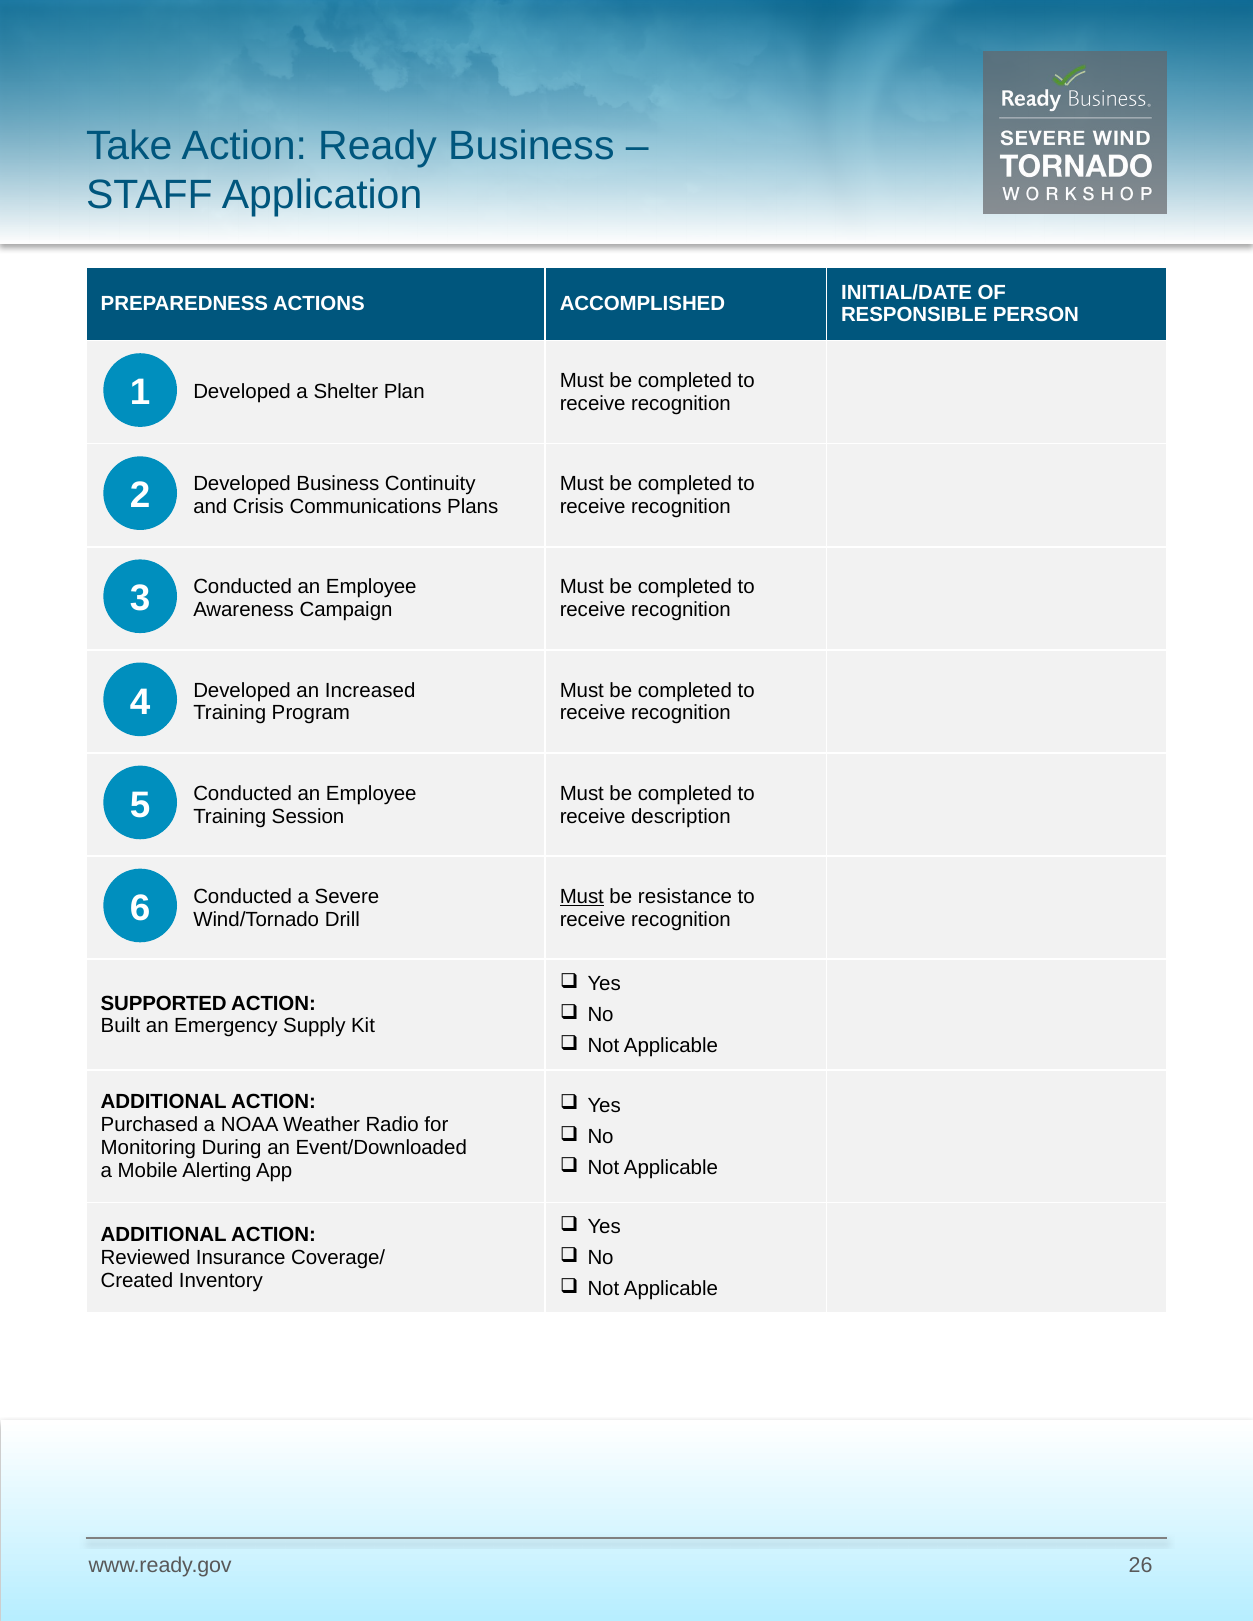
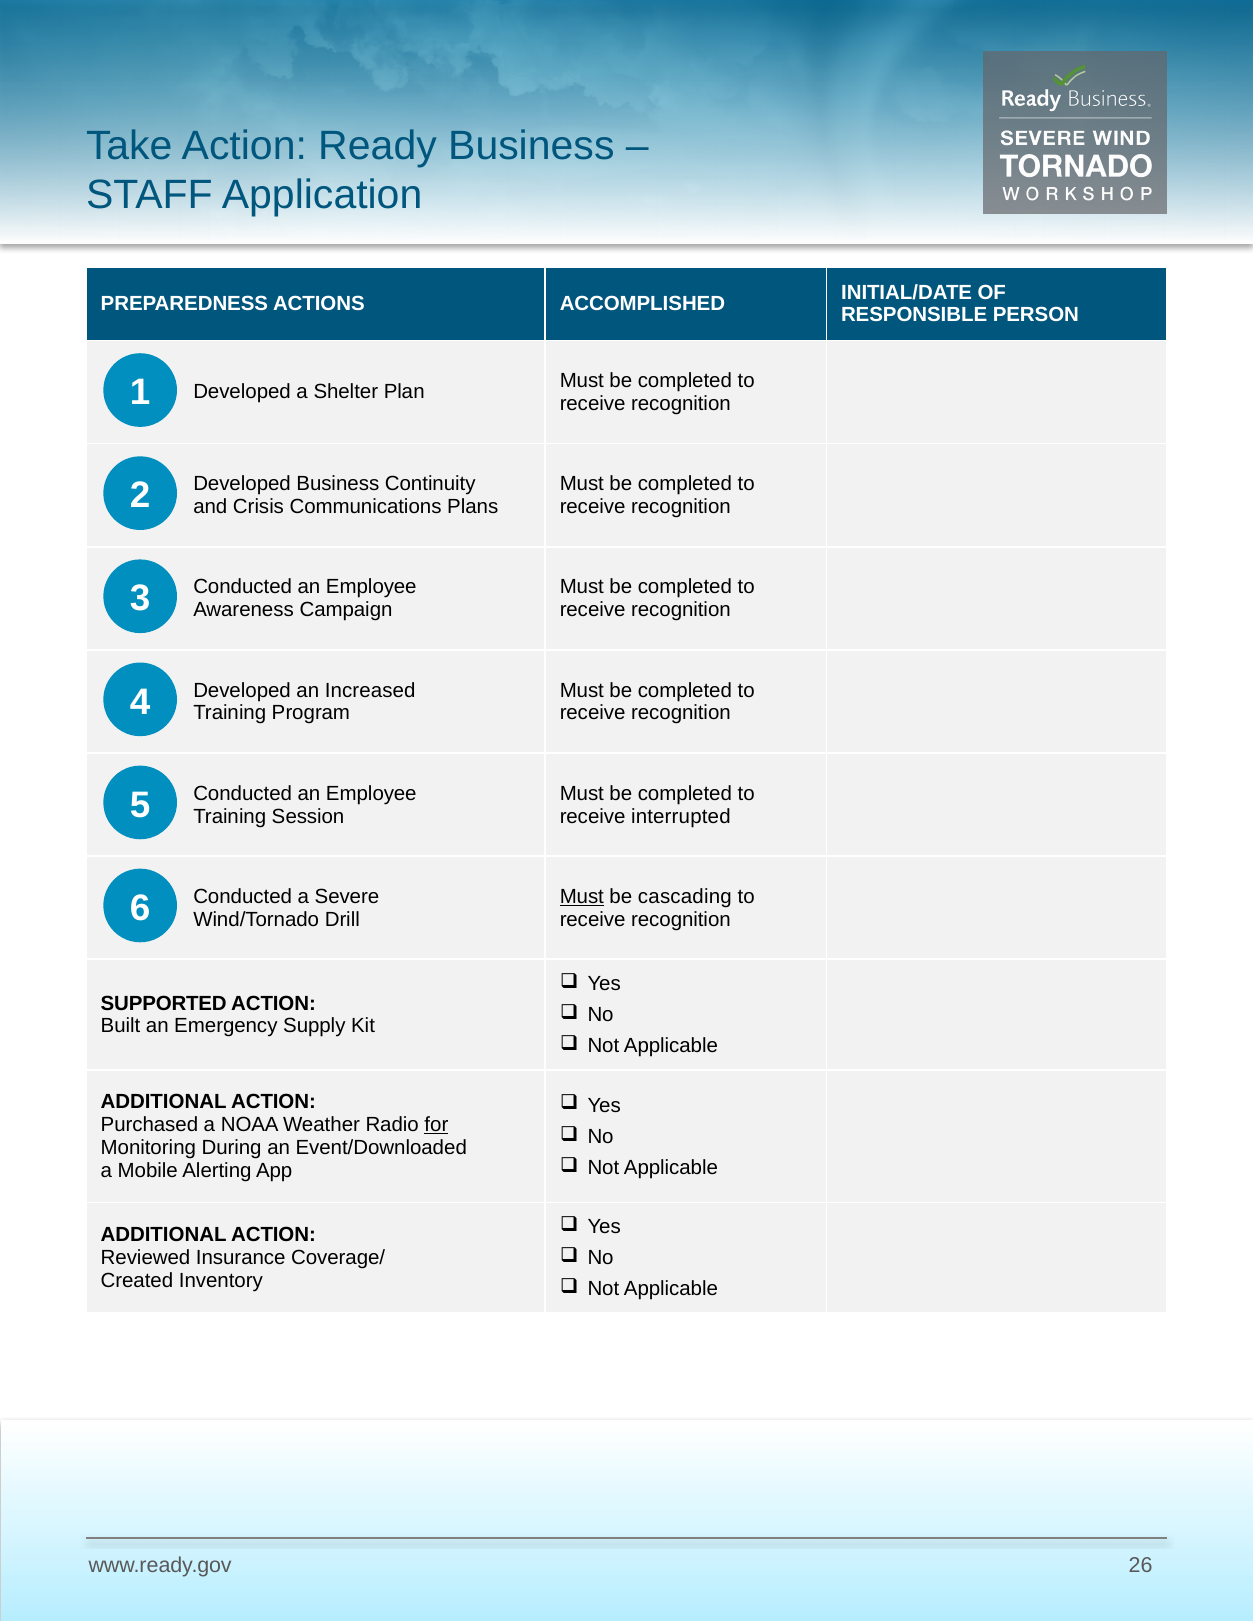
description: description -> interrupted
resistance: resistance -> cascading
for underline: none -> present
